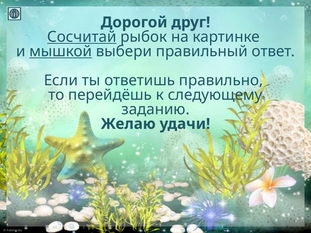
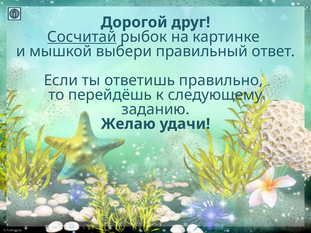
мышкой underline: present -> none
